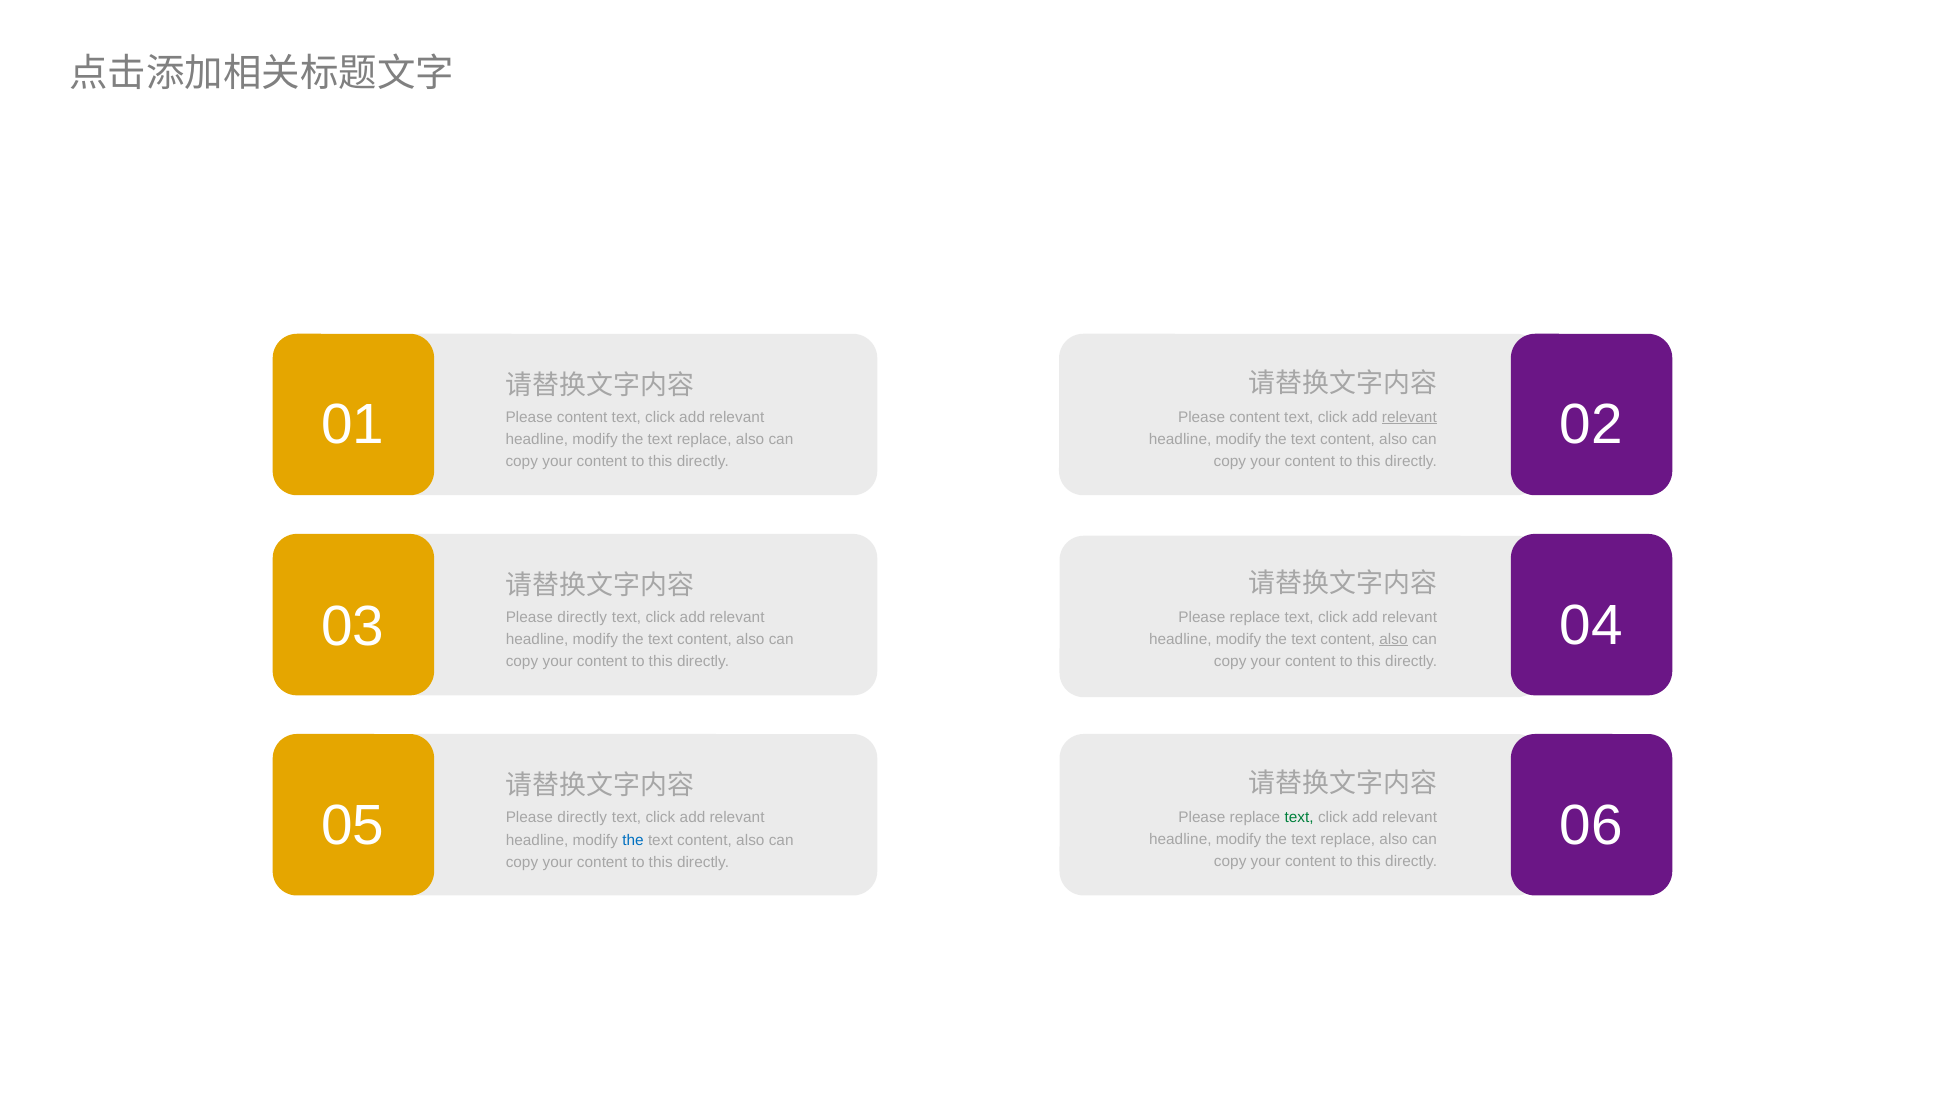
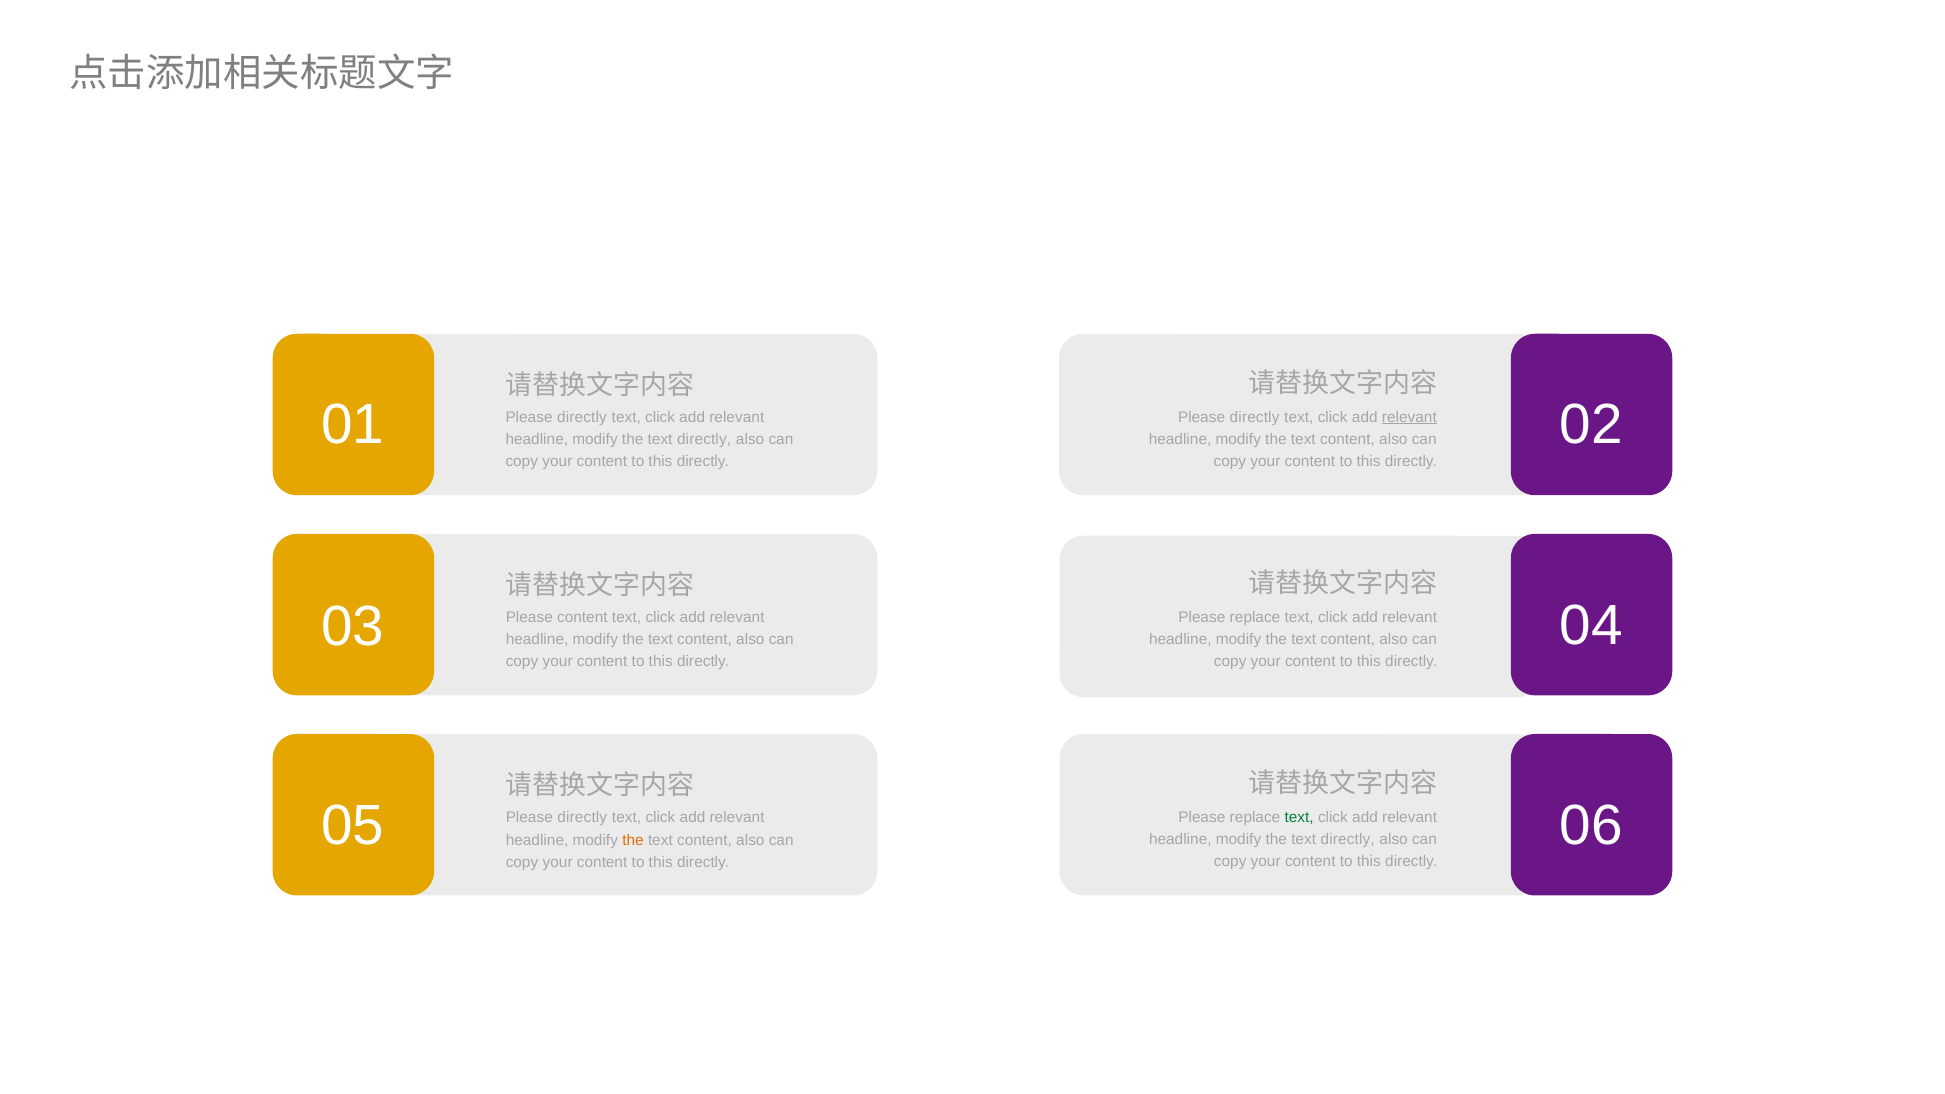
content at (1255, 417): content -> directly
content at (582, 418): content -> directly
replace at (704, 440): replace -> directly
directly at (582, 618): directly -> content
also at (1394, 639) underline: present -> none
replace at (1348, 839): replace -> directly
the at (633, 840) colour: blue -> orange
